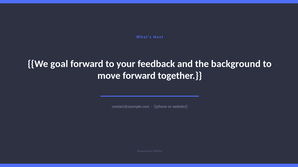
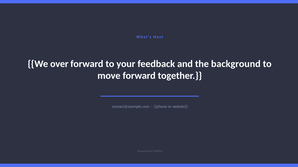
goal: goal -> over
